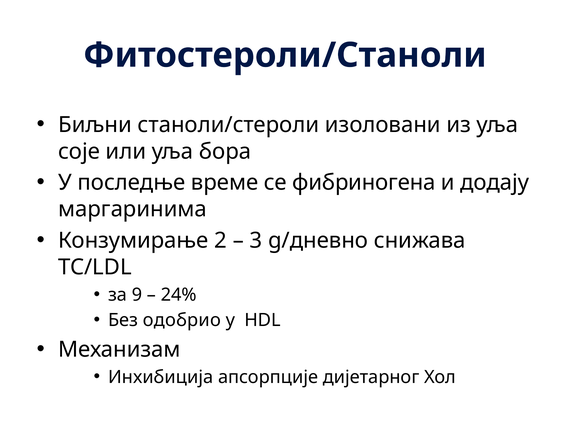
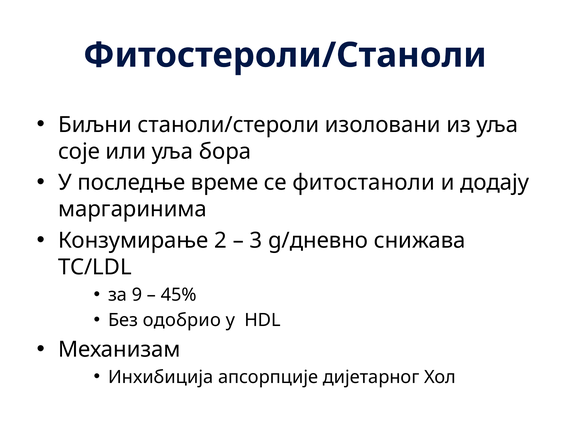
фибриногена: фибриногена -> фитостаноли
24%: 24% -> 45%
